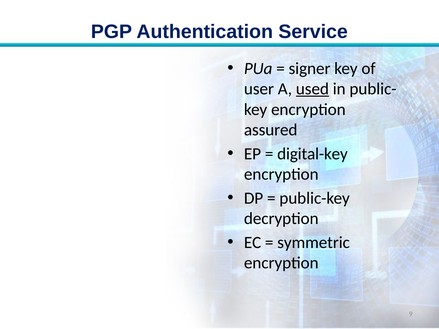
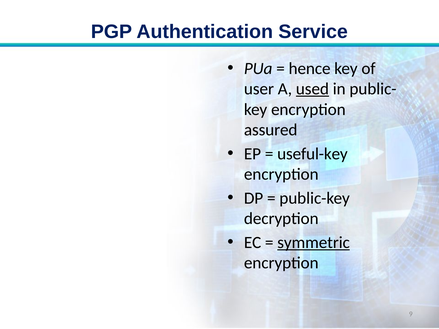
signer: signer -> hence
digital-key: digital-key -> useful-key
symmetric underline: none -> present
